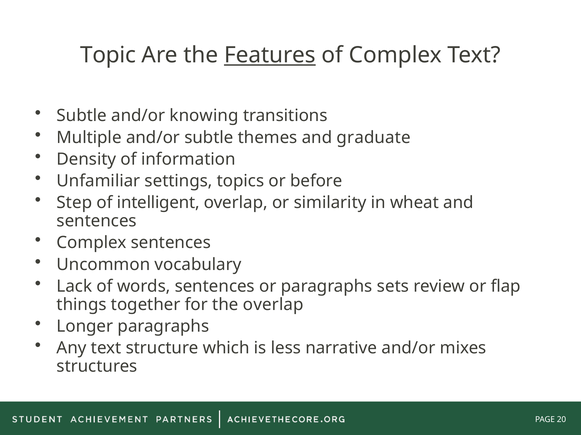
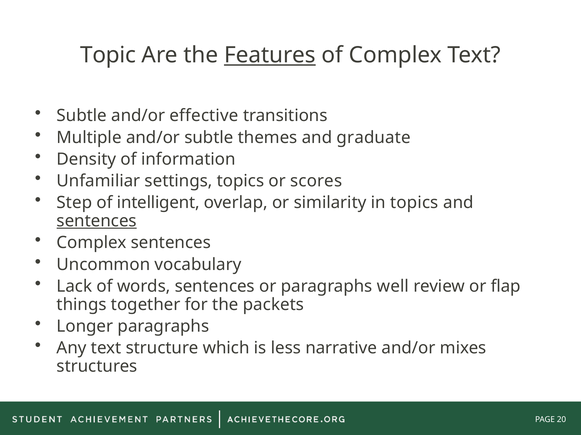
knowing: knowing -> effective
before: before -> scores
in wheat: wheat -> topics
sentences at (97, 221) underline: none -> present
sets: sets -> well
the overlap: overlap -> packets
